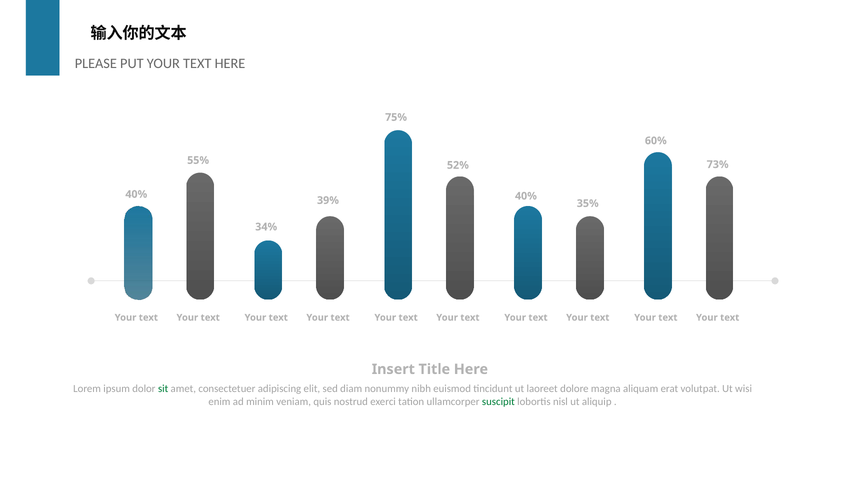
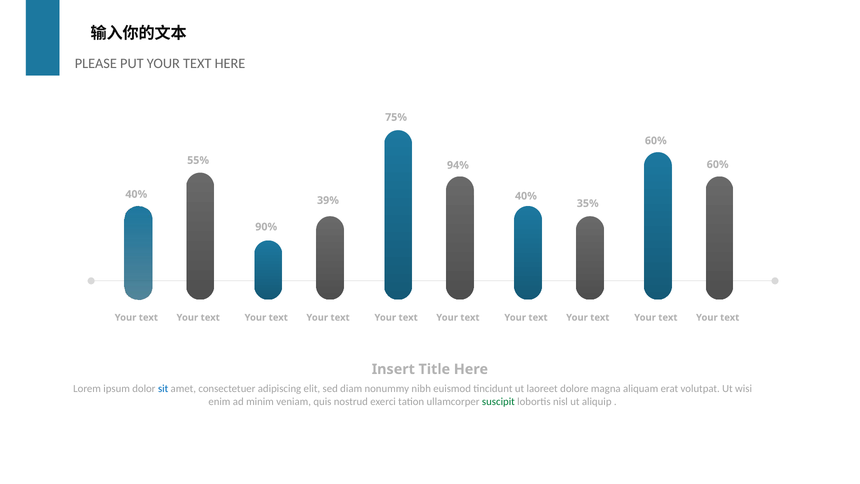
73% at (718, 164): 73% -> 60%
52%: 52% -> 94%
34%: 34% -> 90%
sit colour: green -> blue
